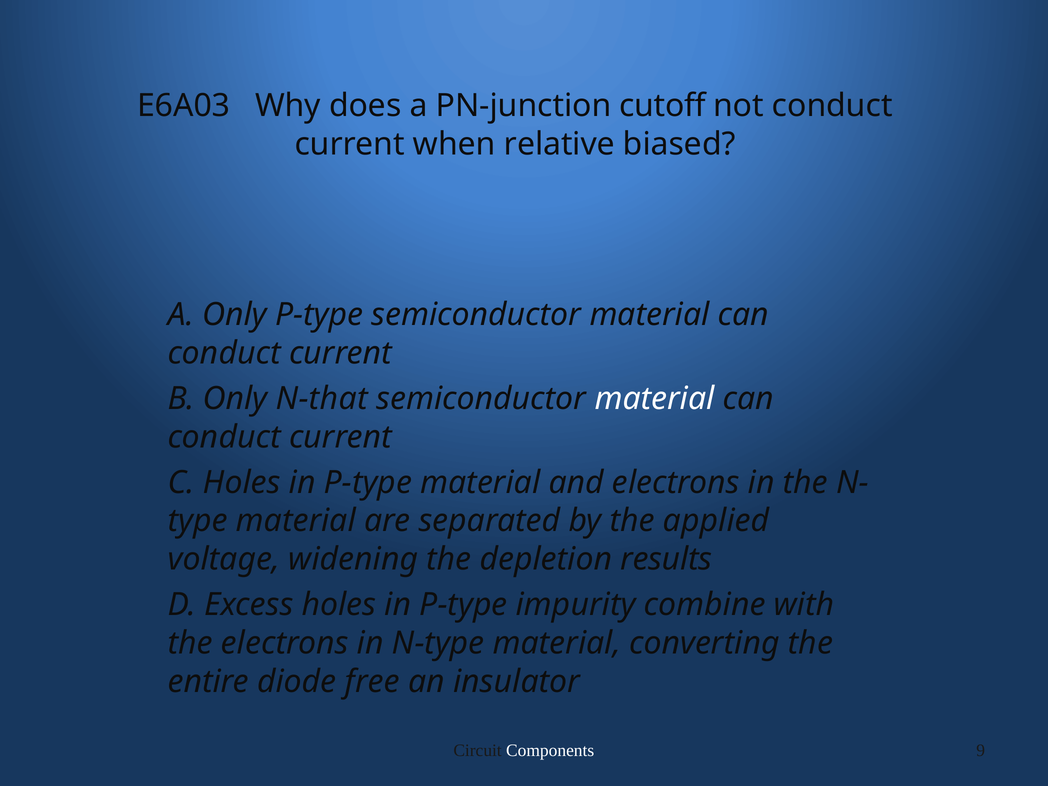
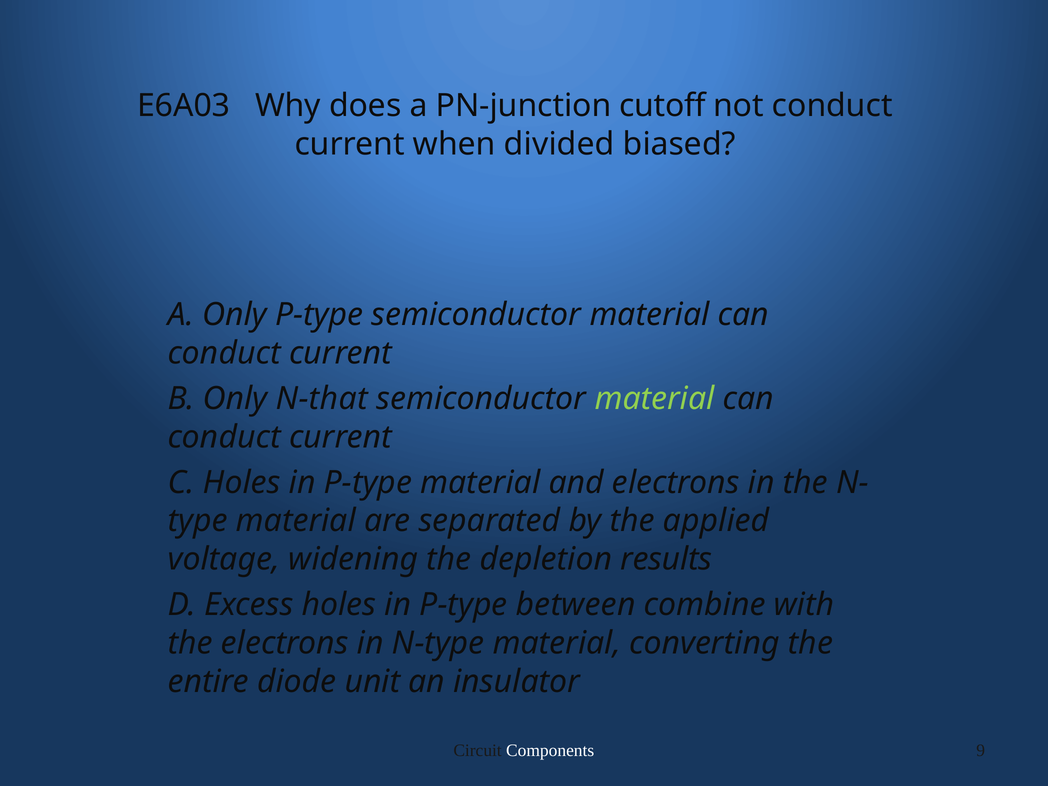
relative: relative -> divided
material at (655, 399) colour: white -> light green
impurity: impurity -> between
free: free -> unit
